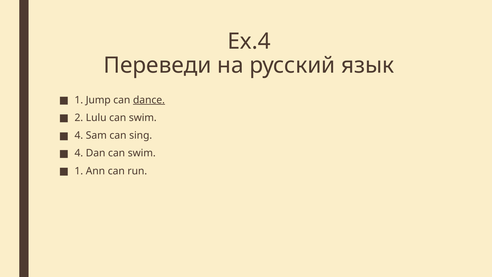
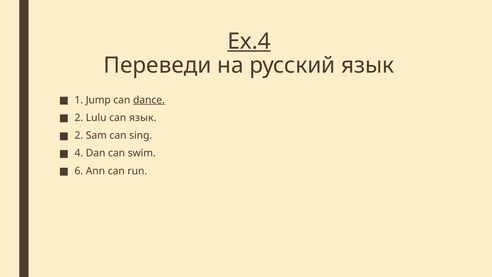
Ex.4 underline: none -> present
Lulu can swim: swim -> язык
4 at (79, 135): 4 -> 2
1 at (79, 171): 1 -> 6
